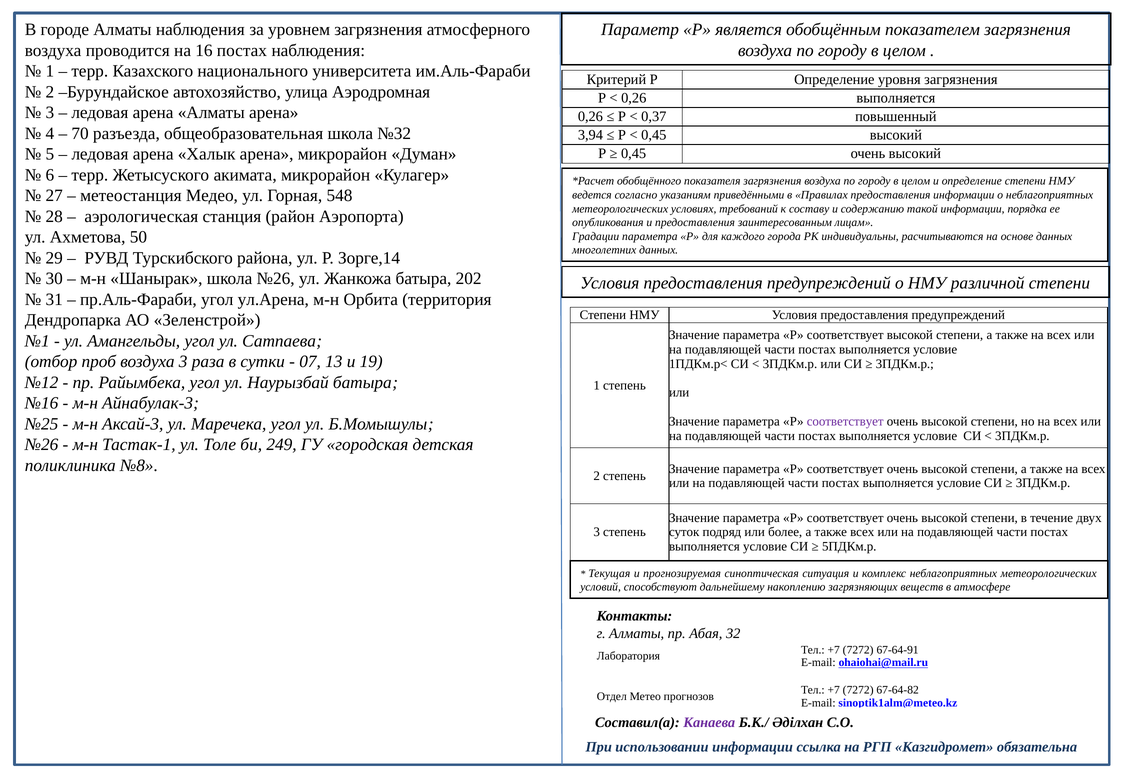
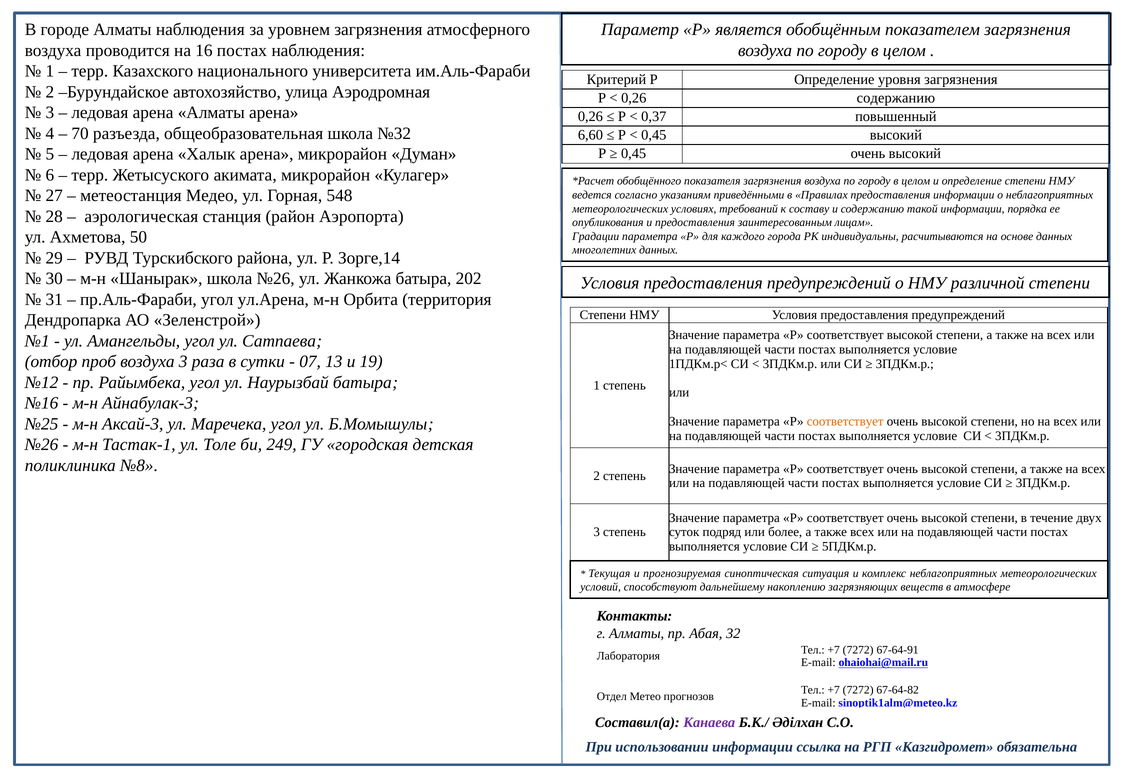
0,26 выполняется: выполняется -> содержанию
3,94: 3,94 -> 6,60
соответствует at (845, 421) colour: purple -> orange
